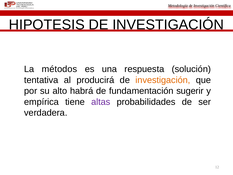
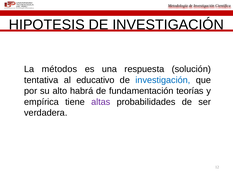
producirá: producirá -> educativo
investigación at (163, 80) colour: orange -> blue
sugerir: sugerir -> teorías
